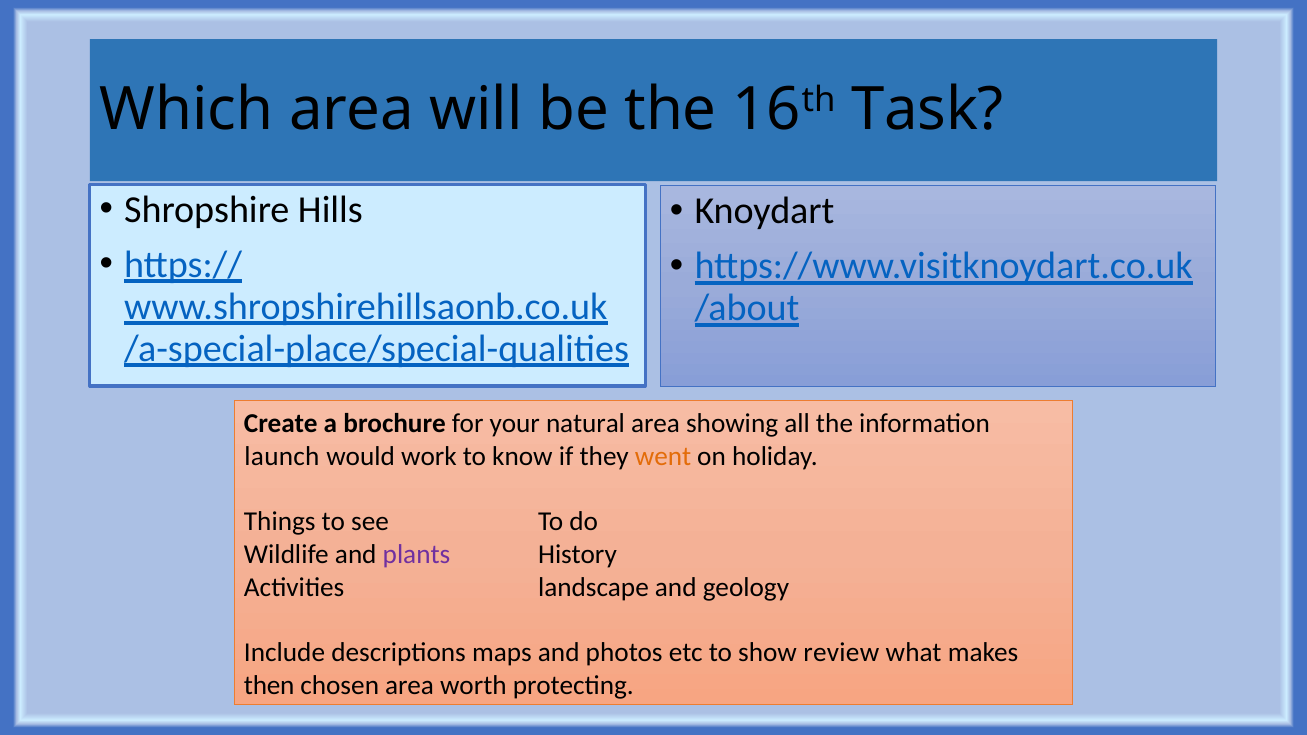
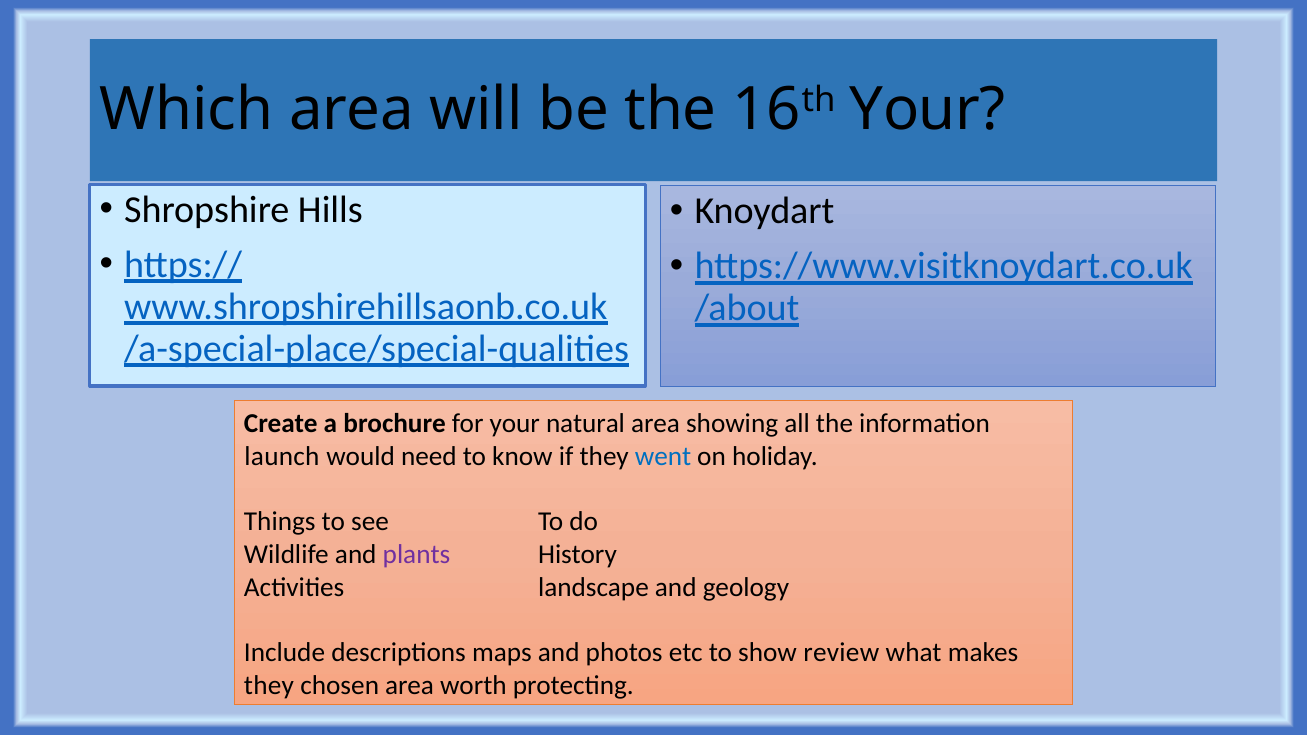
16th Task: Task -> Your
work: work -> need
went colour: orange -> blue
then at (269, 686): then -> they
